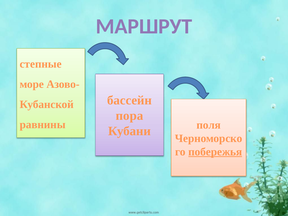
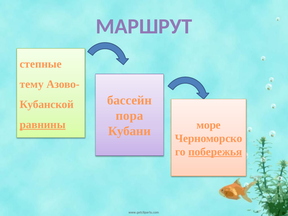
море: море -> тему
равнины underline: none -> present
поля: поля -> море
